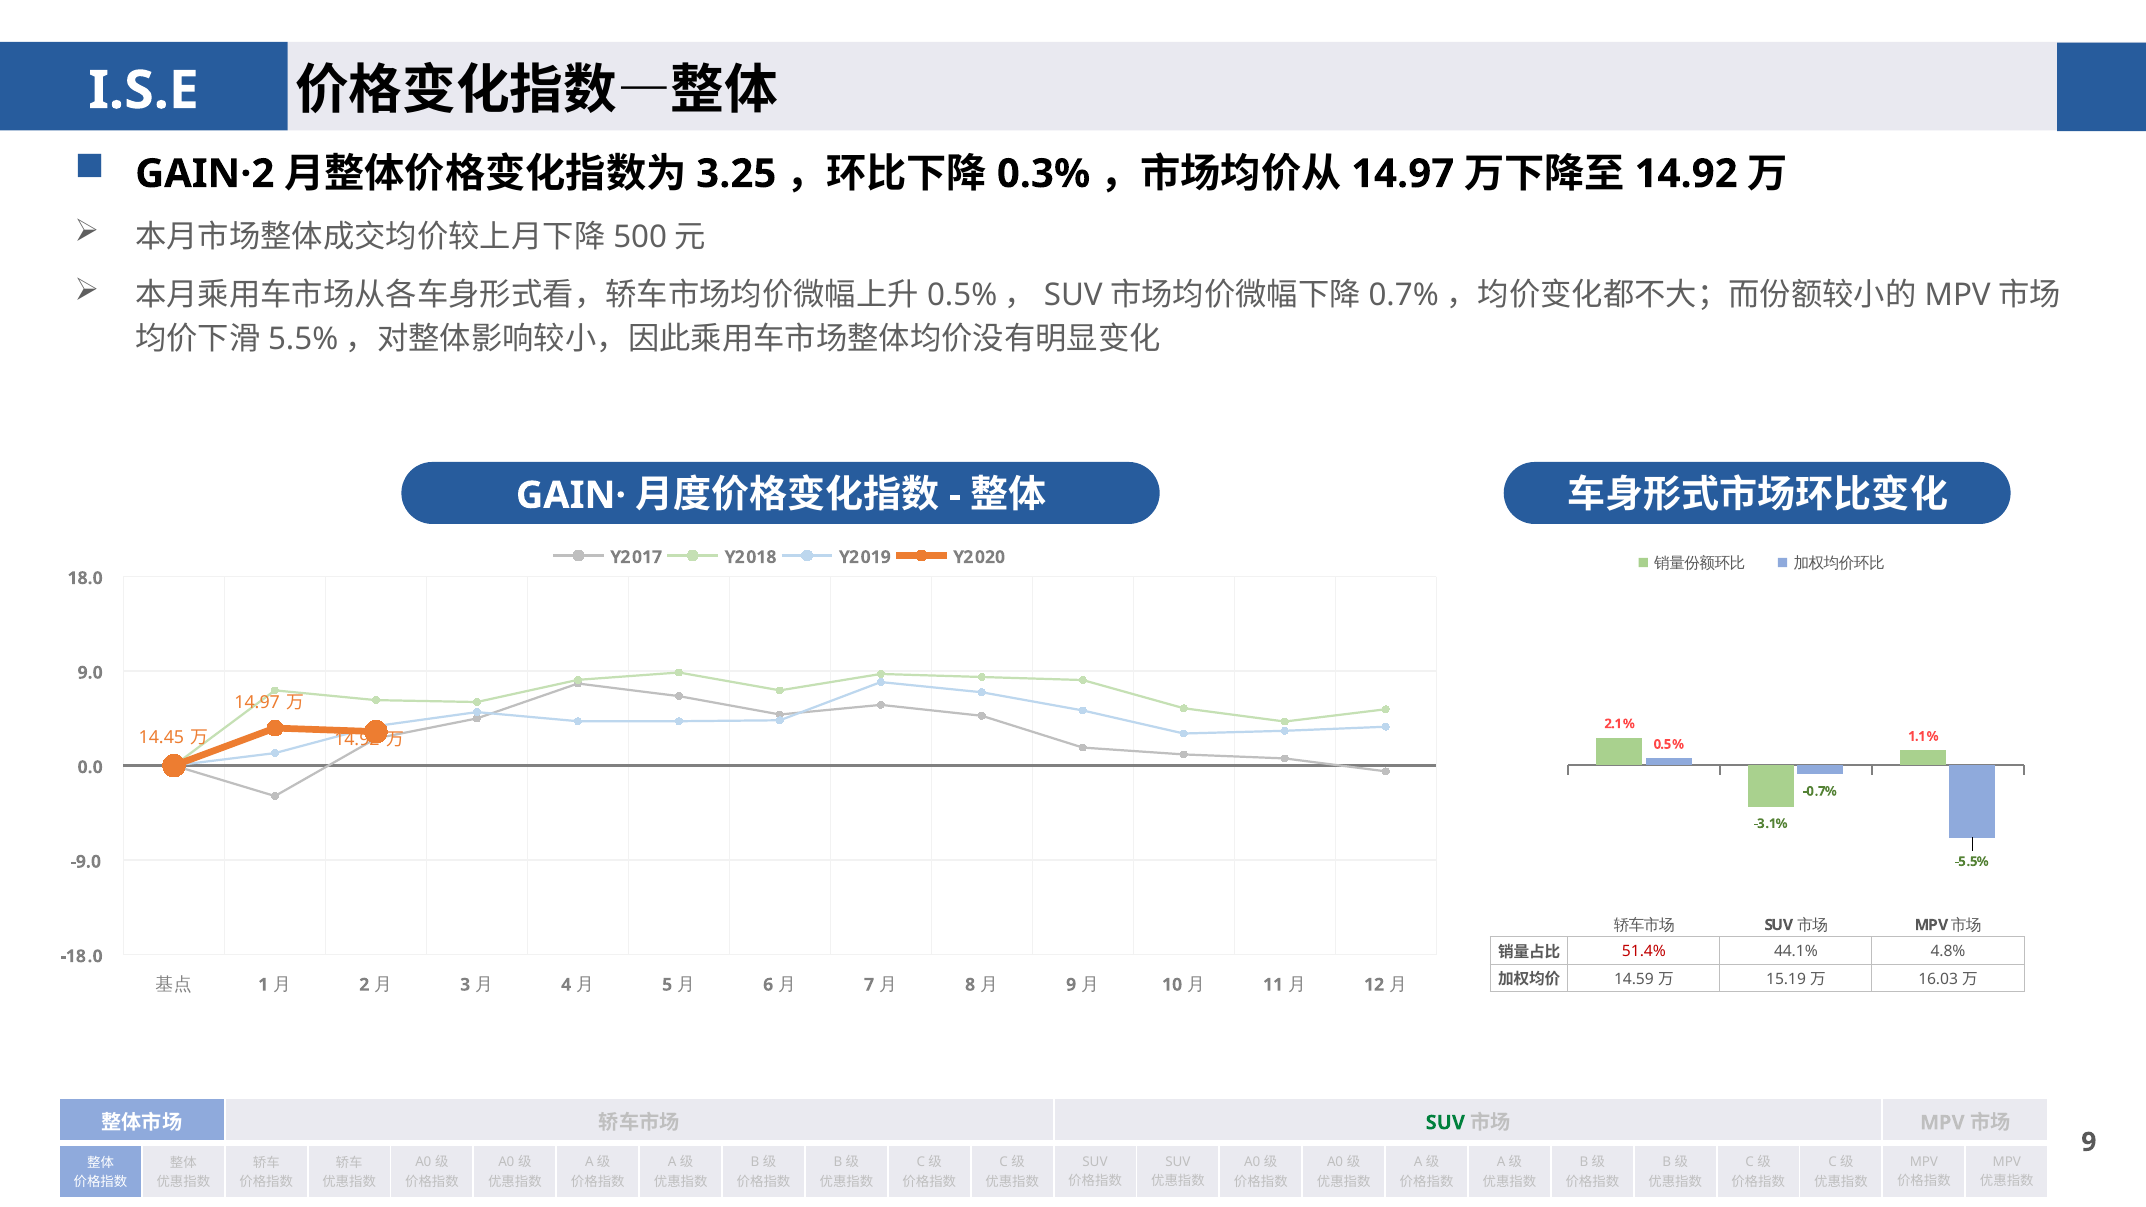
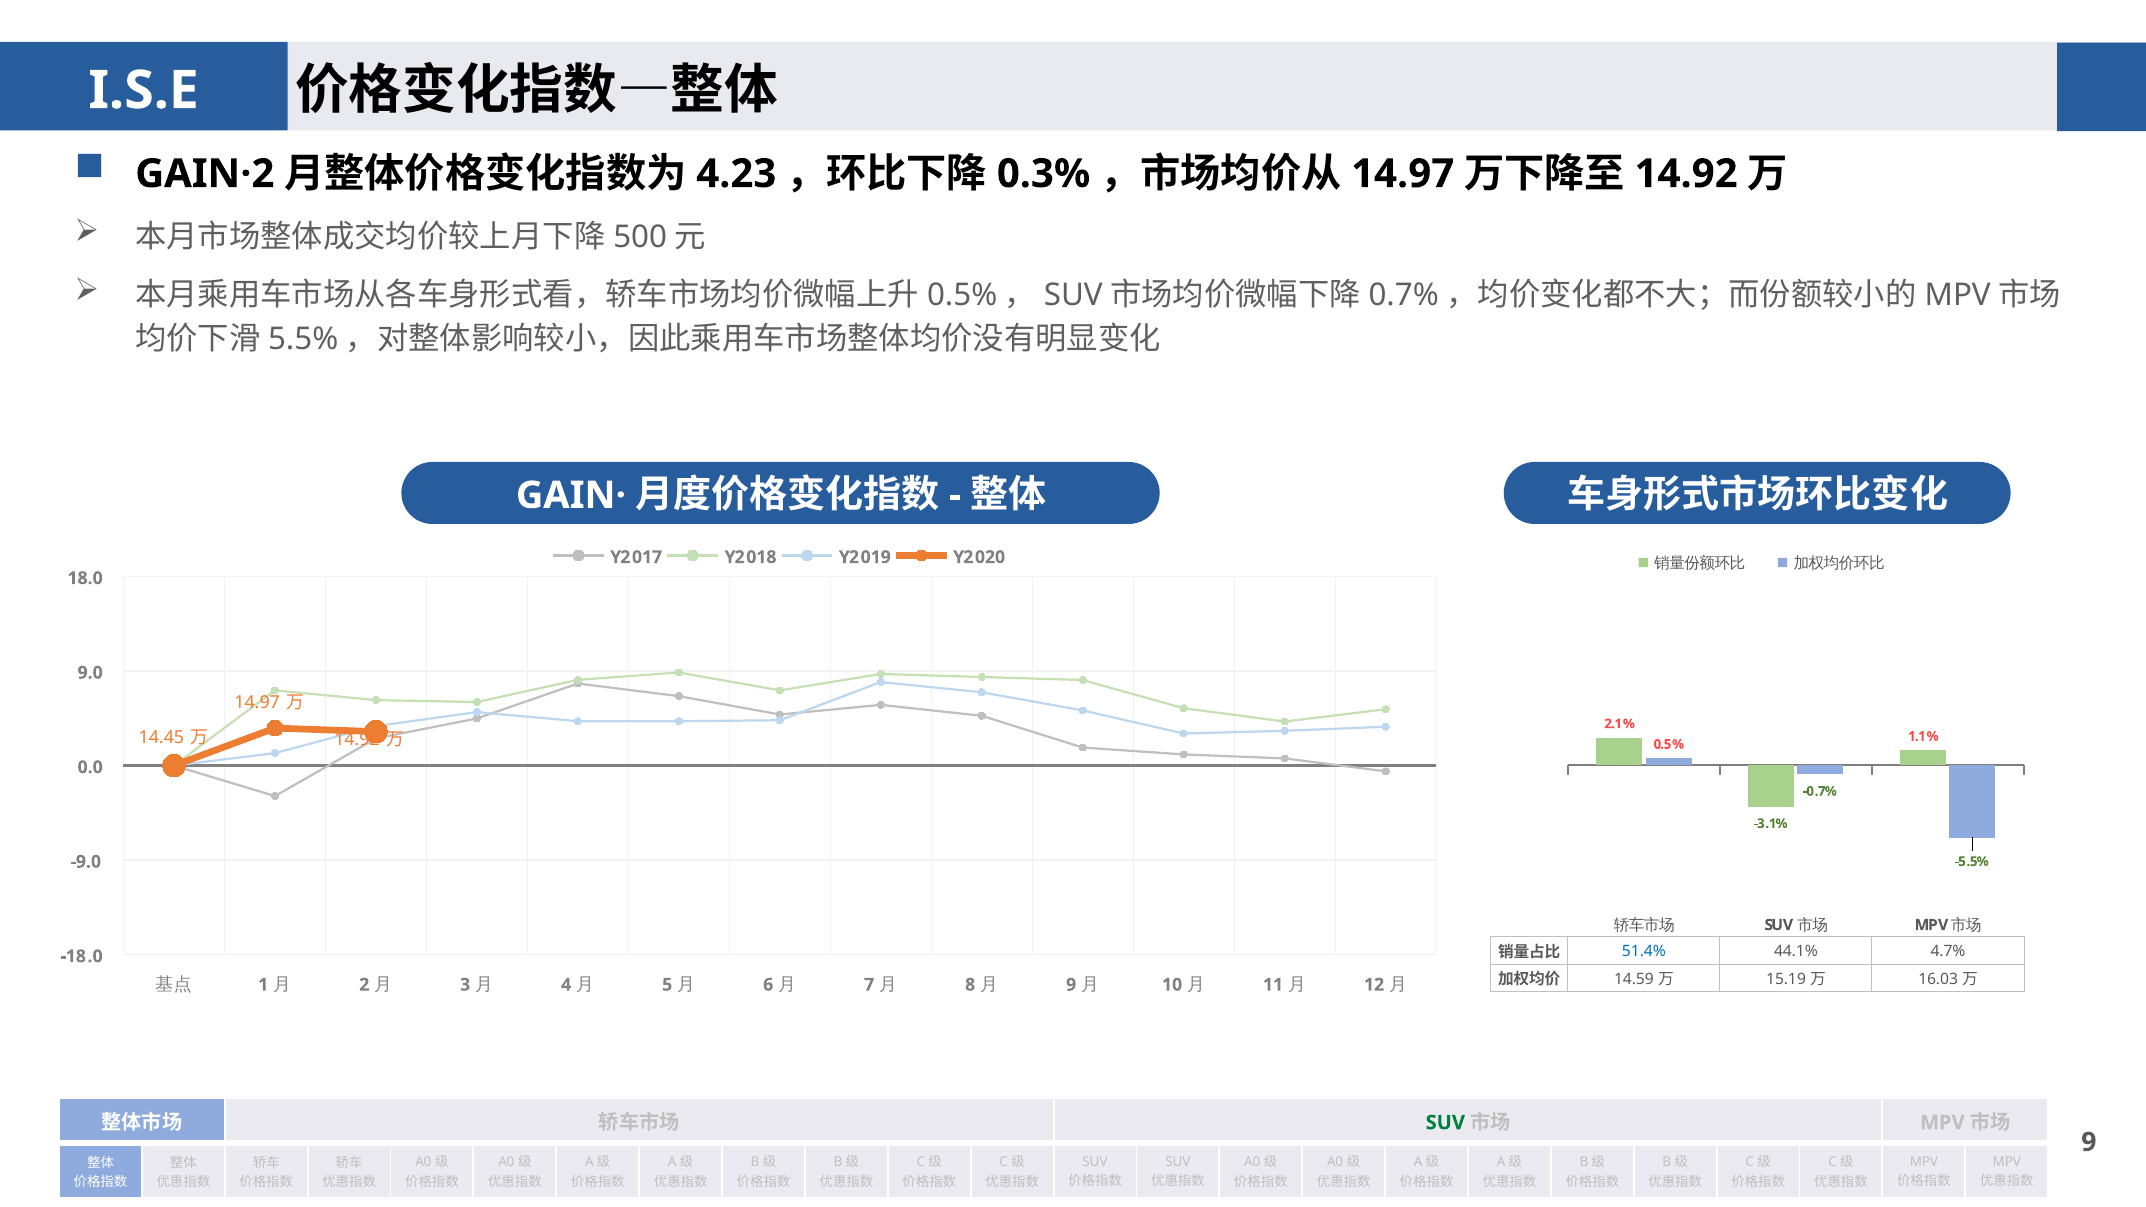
3.25: 3.25 -> 4.23
51.4% colour: red -> blue
4.8%: 4.8% -> 4.7%
